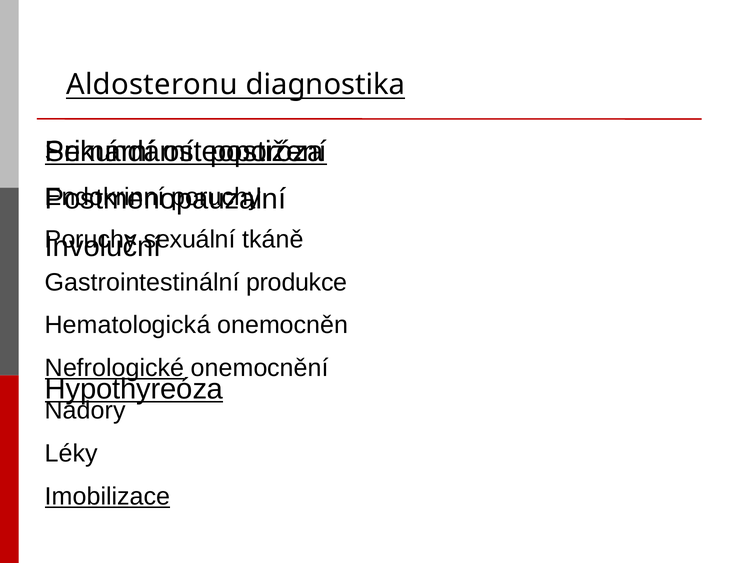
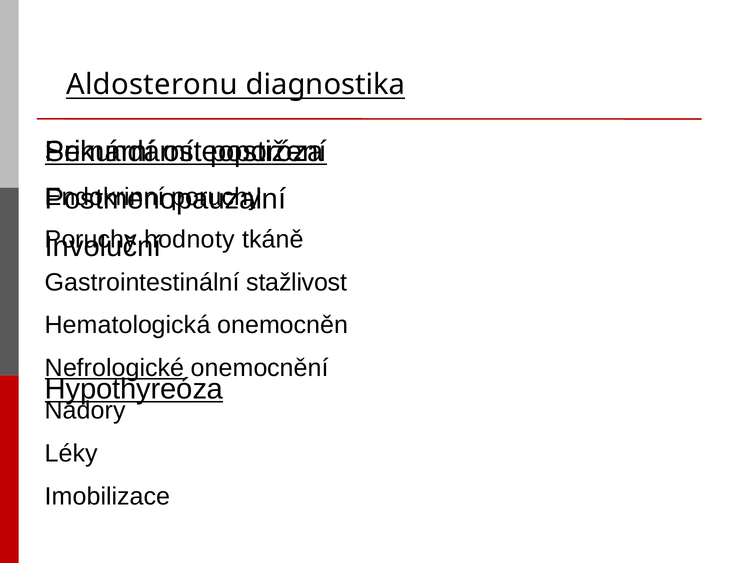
sexuální: sexuální -> hodnoty
produkce: produkce -> stažlivost
Imobilizace underline: present -> none
